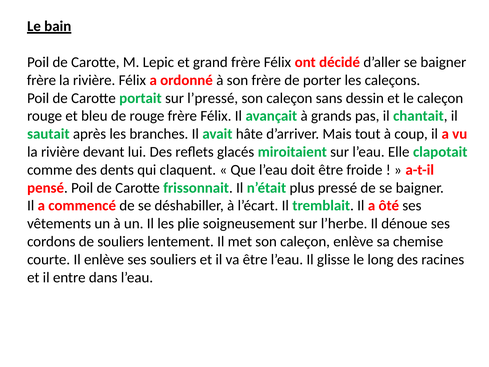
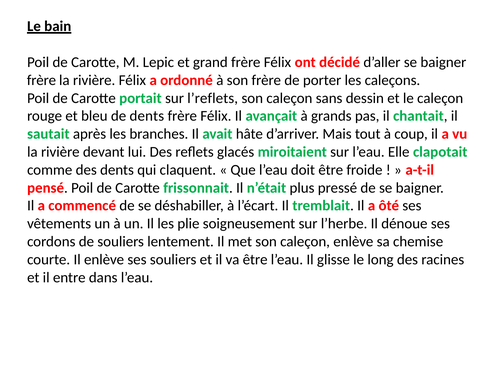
l’pressé: l’pressé -> l’reflets
de rouge: rouge -> dents
